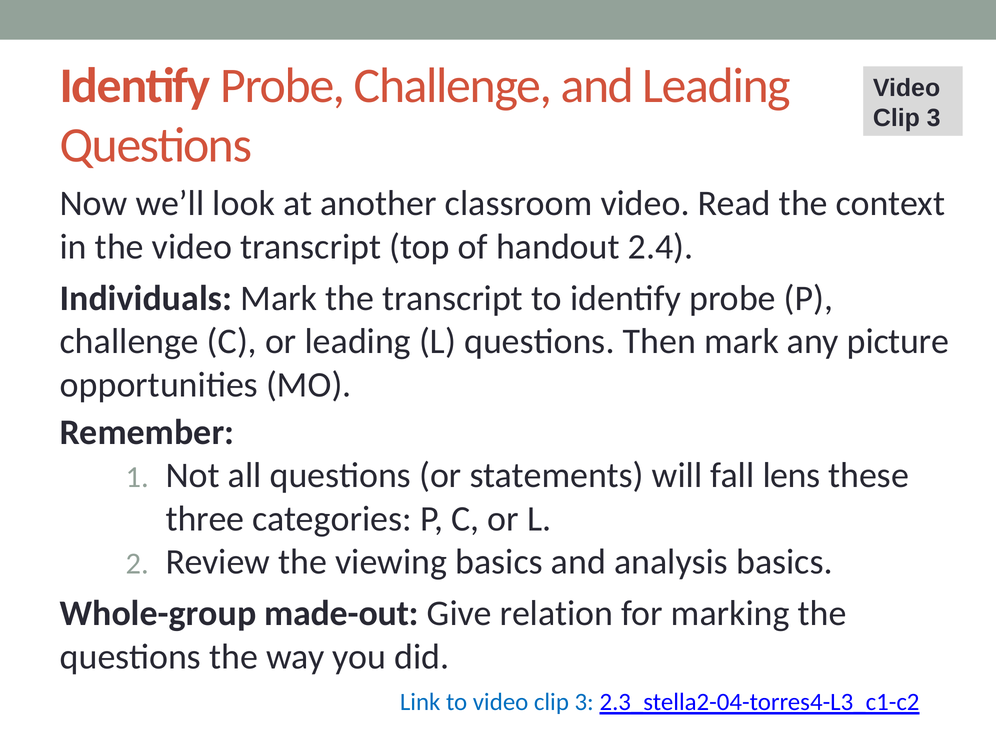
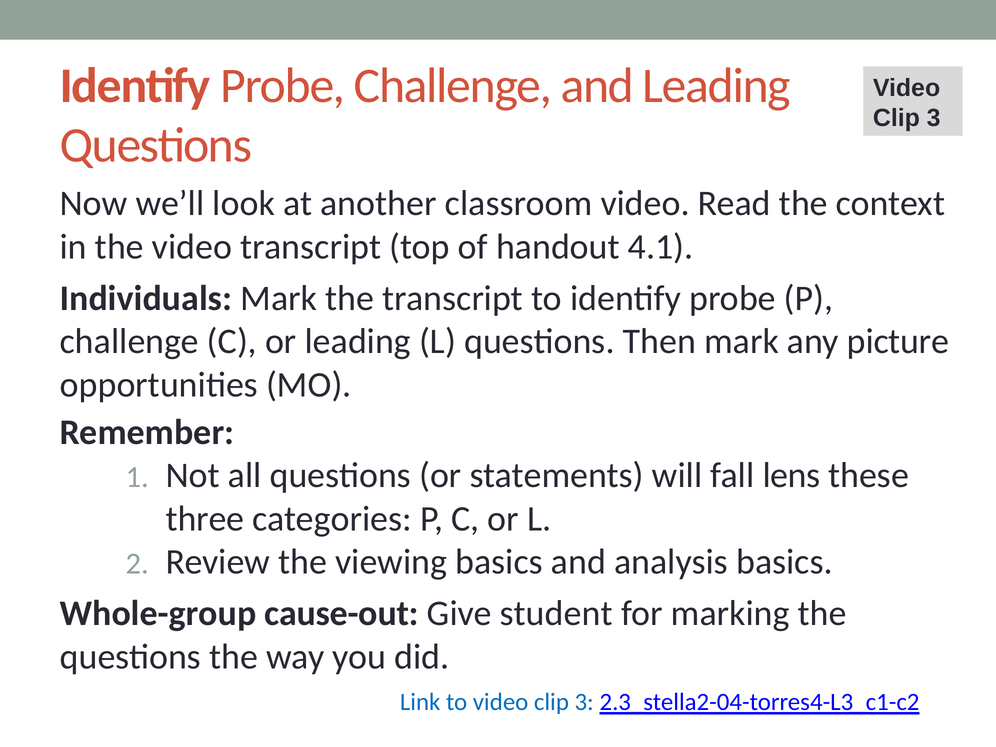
2.4: 2.4 -> 4.1
made-out: made-out -> cause-out
relation: relation -> student
